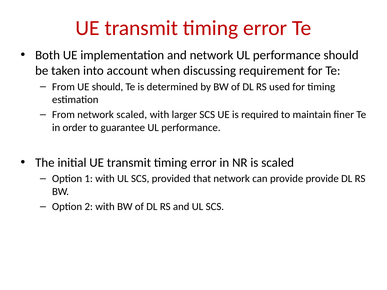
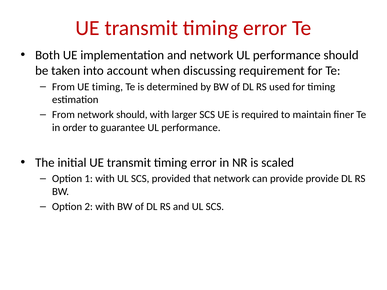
UE should: should -> timing
network scaled: scaled -> should
